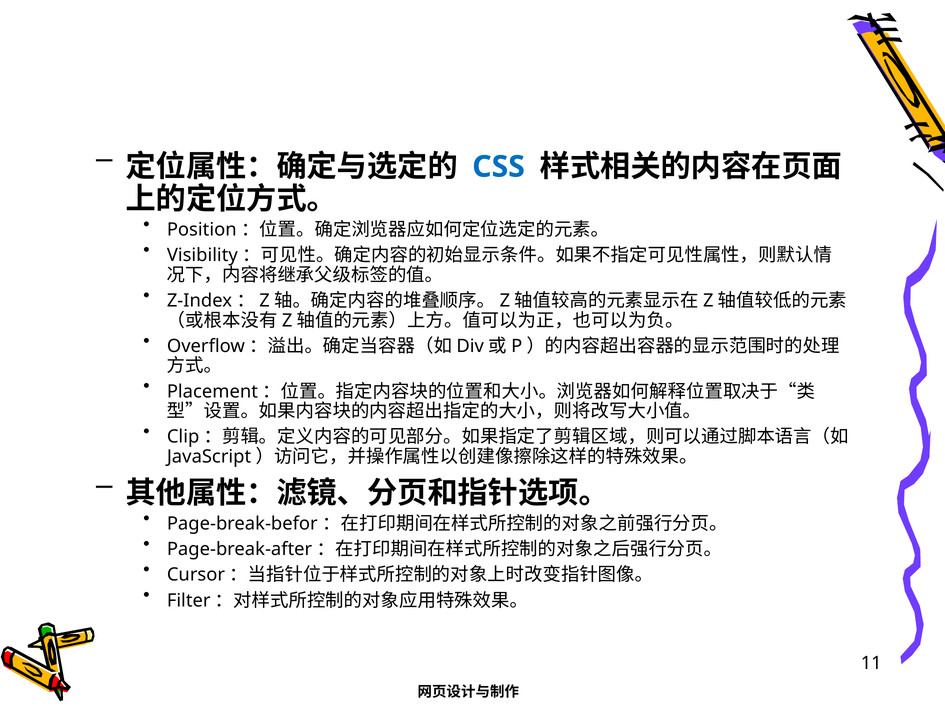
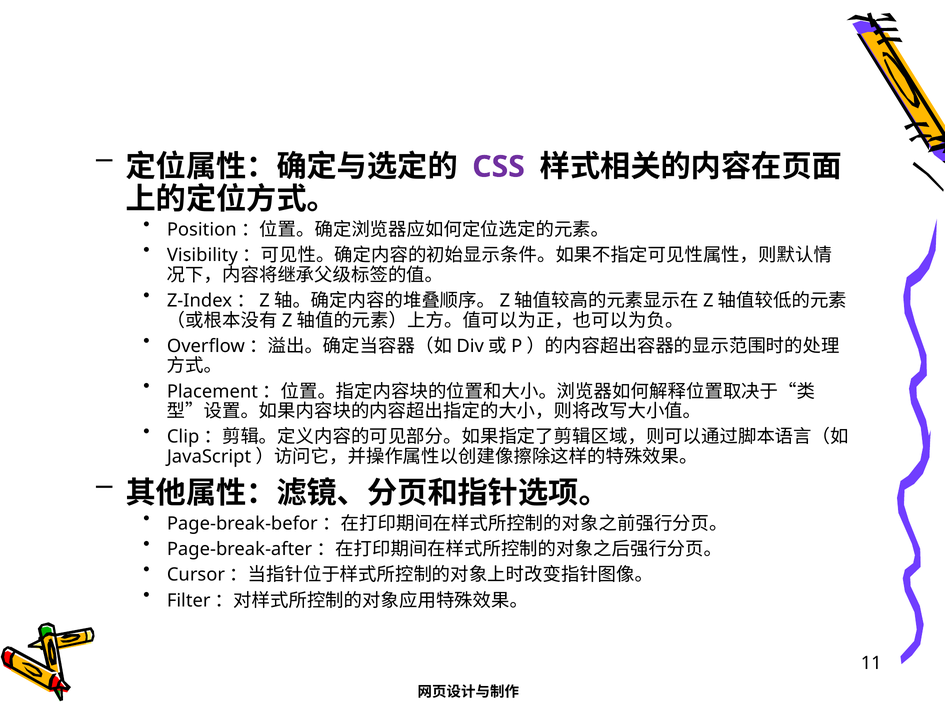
CSS colour: blue -> purple
